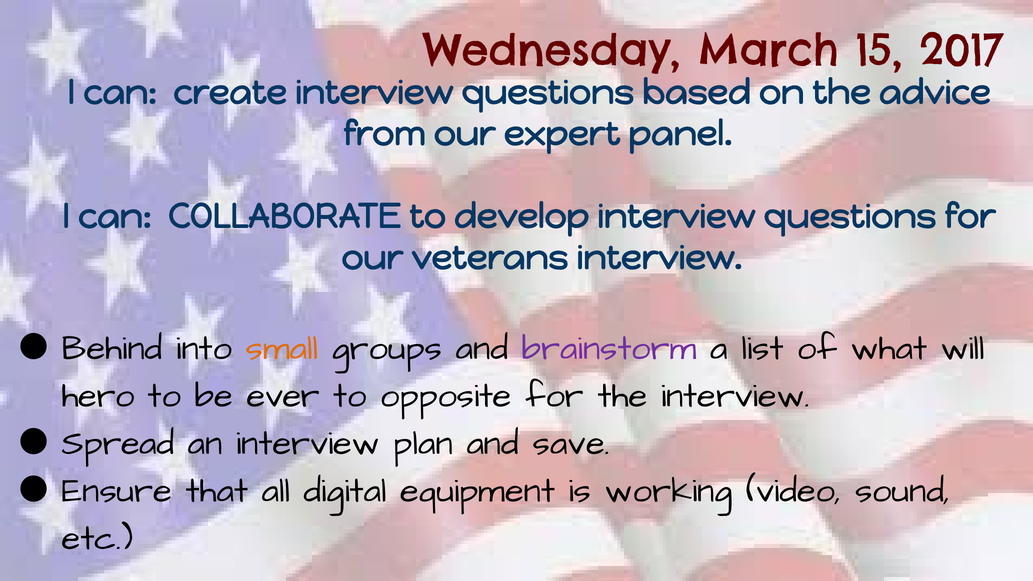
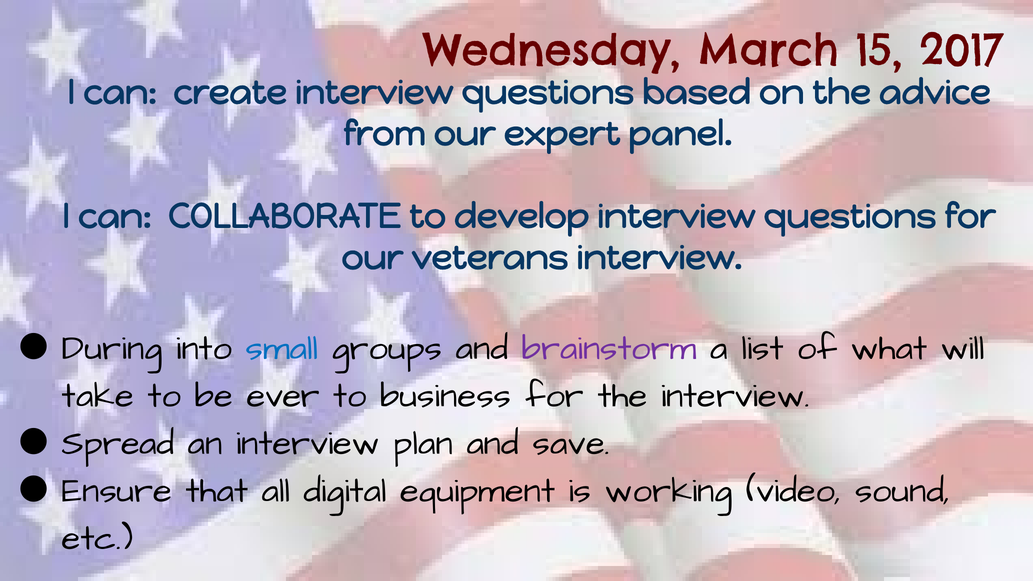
Behind: Behind -> During
small colour: orange -> blue
hero: hero -> take
opposite: opposite -> business
